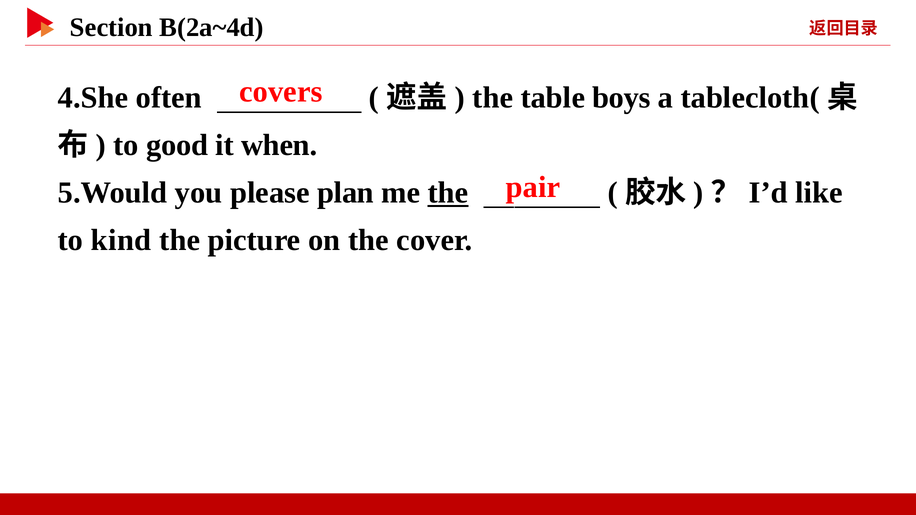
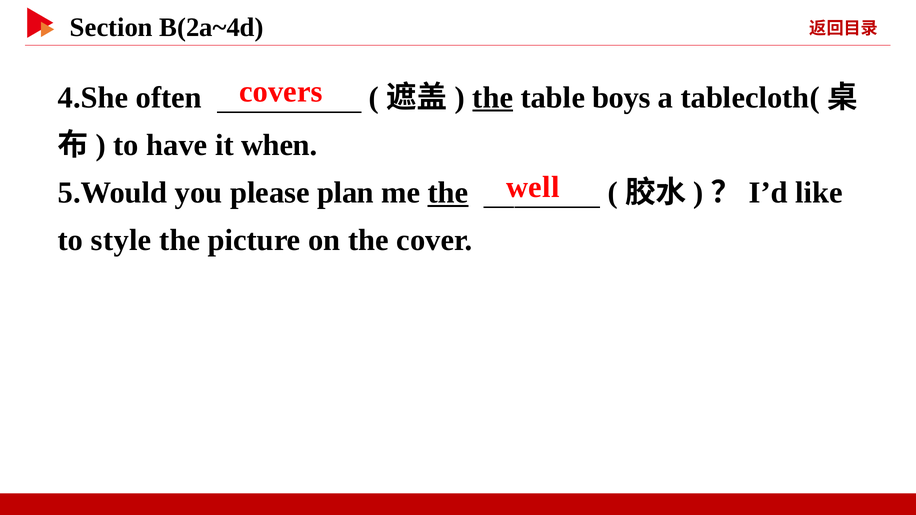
the at (493, 98) underline: none -> present
good: good -> have
pair: pair -> well
kind: kind -> style
